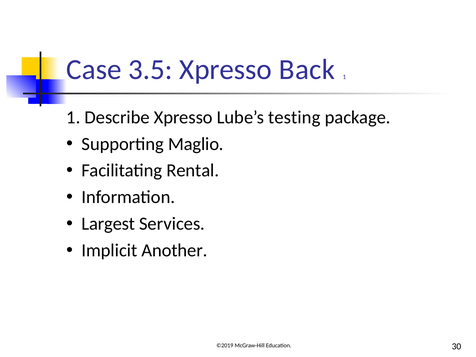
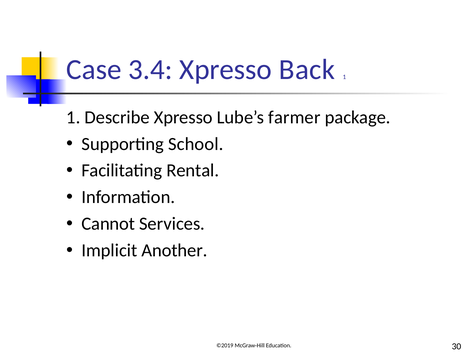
3.5: 3.5 -> 3.4
testing: testing -> farmer
Maglio: Maglio -> School
Largest: Largest -> Cannot
